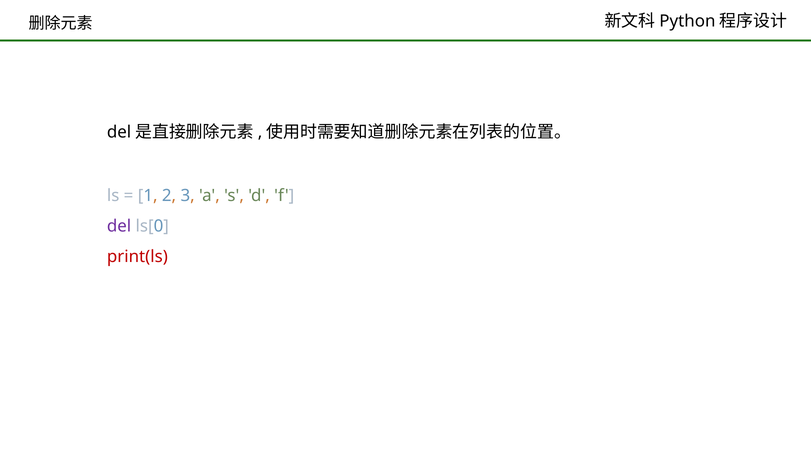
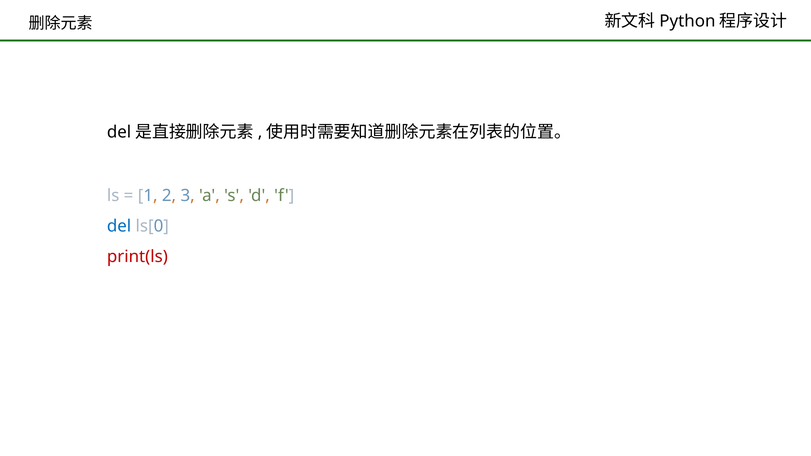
del at (119, 226) colour: purple -> blue
